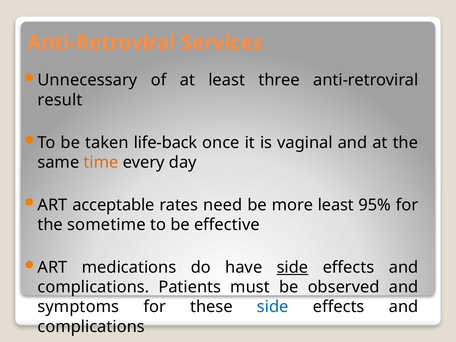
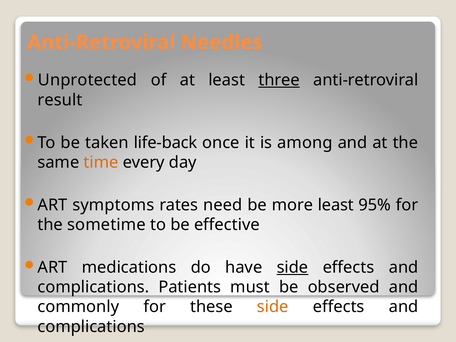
Services: Services -> Needles
Unnecessary: Unnecessary -> Unprotected
three underline: none -> present
vaginal: vaginal -> among
acceptable: acceptable -> symptoms
symptoms: symptoms -> commonly
side at (273, 307) colour: blue -> orange
